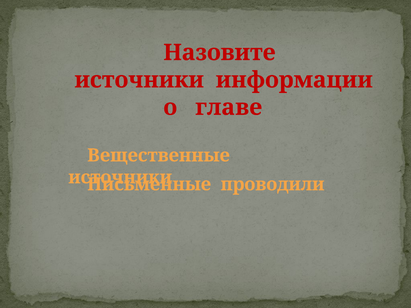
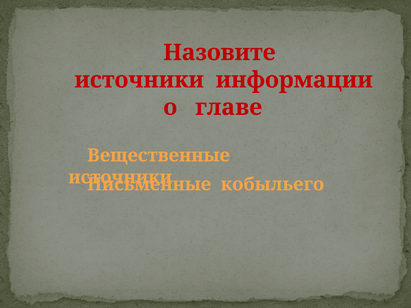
проводили: проводили -> кобыльего
